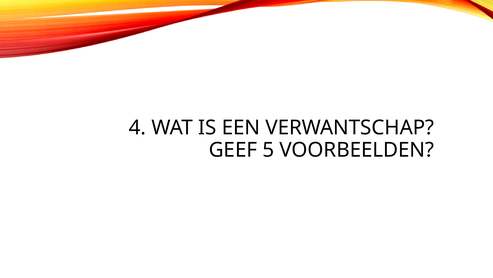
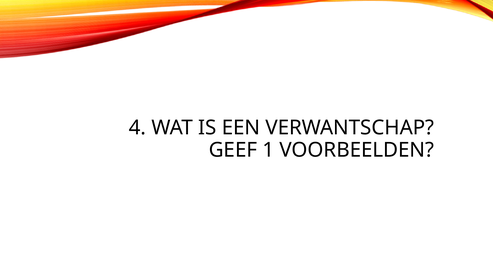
5: 5 -> 1
